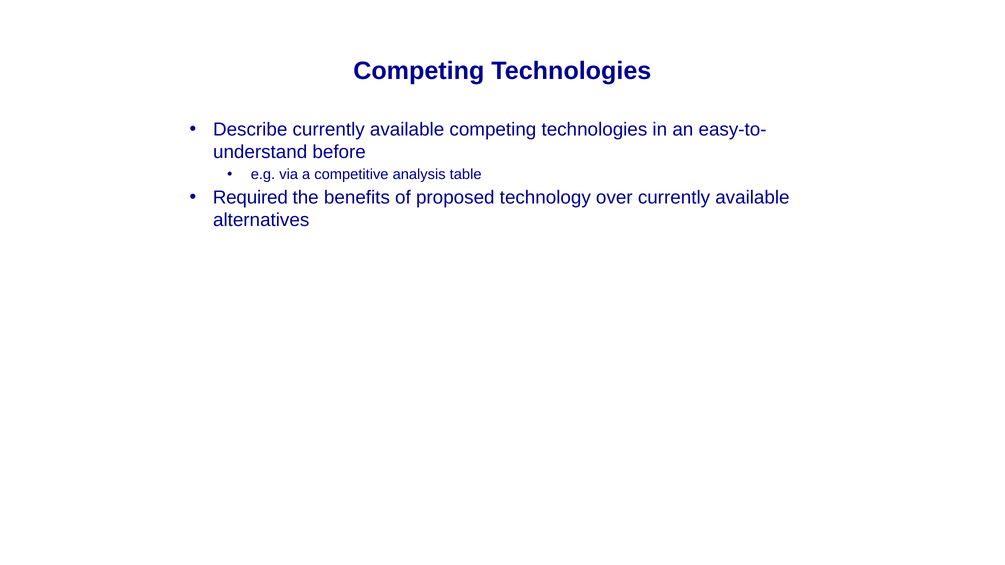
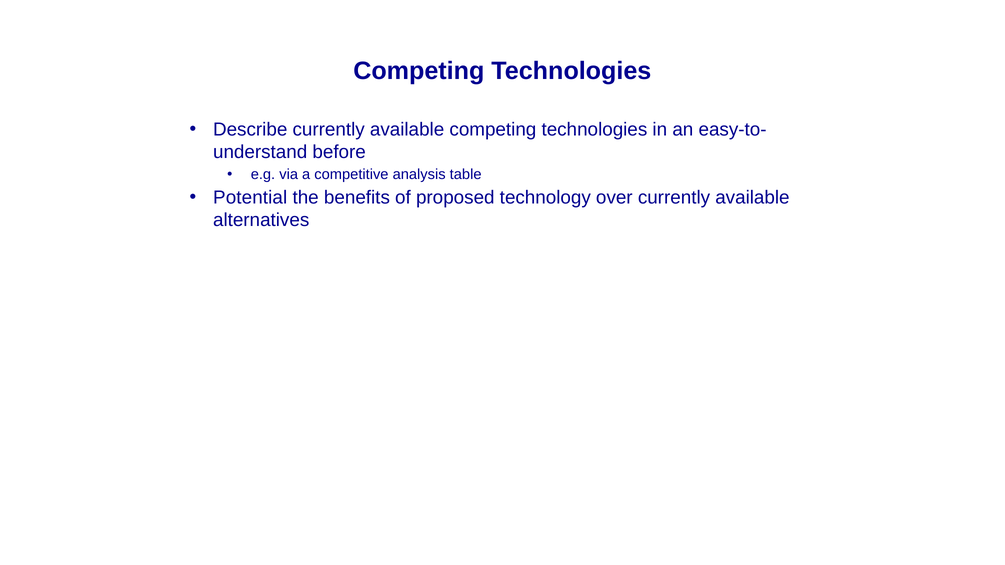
Required: Required -> Potential
